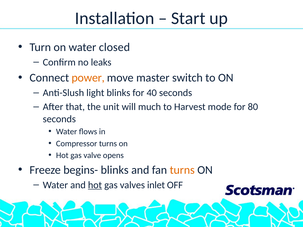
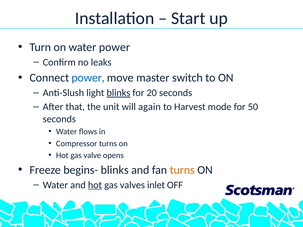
water closed: closed -> power
power at (88, 78) colour: orange -> blue
blinks at (118, 93) underline: none -> present
40: 40 -> 20
much: much -> again
80: 80 -> 50
